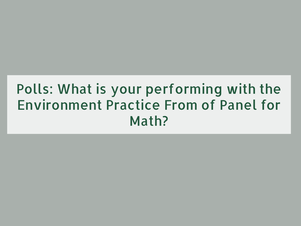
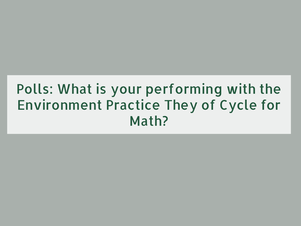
From: From -> They
Panel: Panel -> Cycle
